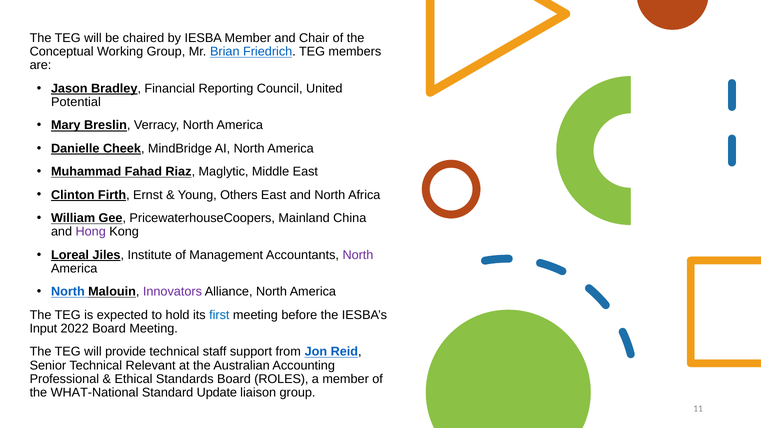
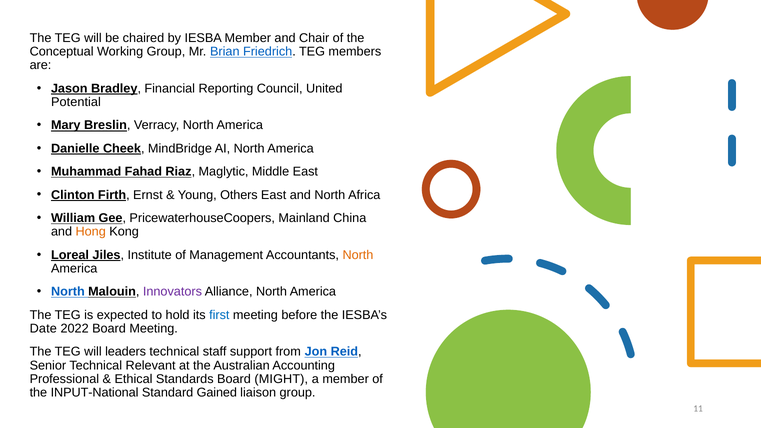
Hong colour: purple -> orange
North at (358, 255) colour: purple -> orange
Input: Input -> Date
provide: provide -> leaders
ROLES: ROLES -> MIGHT
WHAT-National: WHAT-National -> INPUT-National
Update: Update -> Gained
